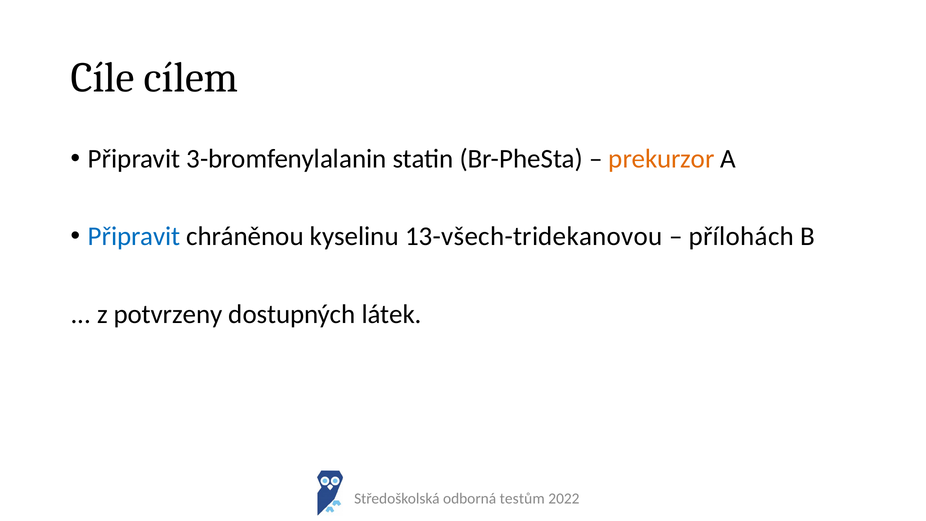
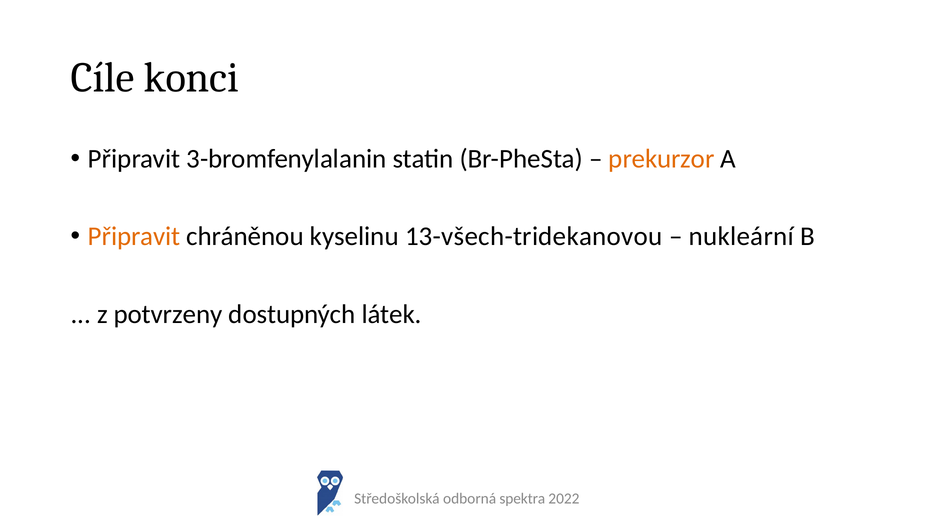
cílem: cílem -> konci
Připravit at (134, 236) colour: blue -> orange
přílohách: přílohách -> nukleární
testům: testům -> spektra
